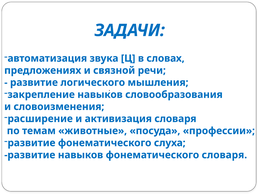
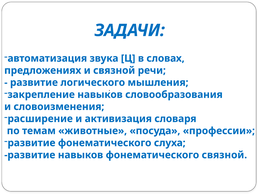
фонематического словаря: словаря -> связной
